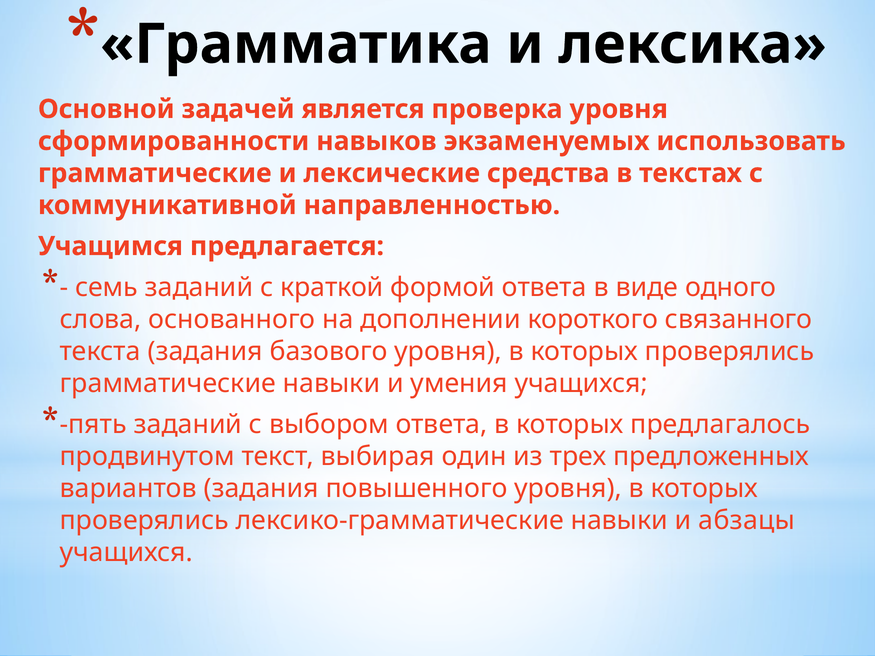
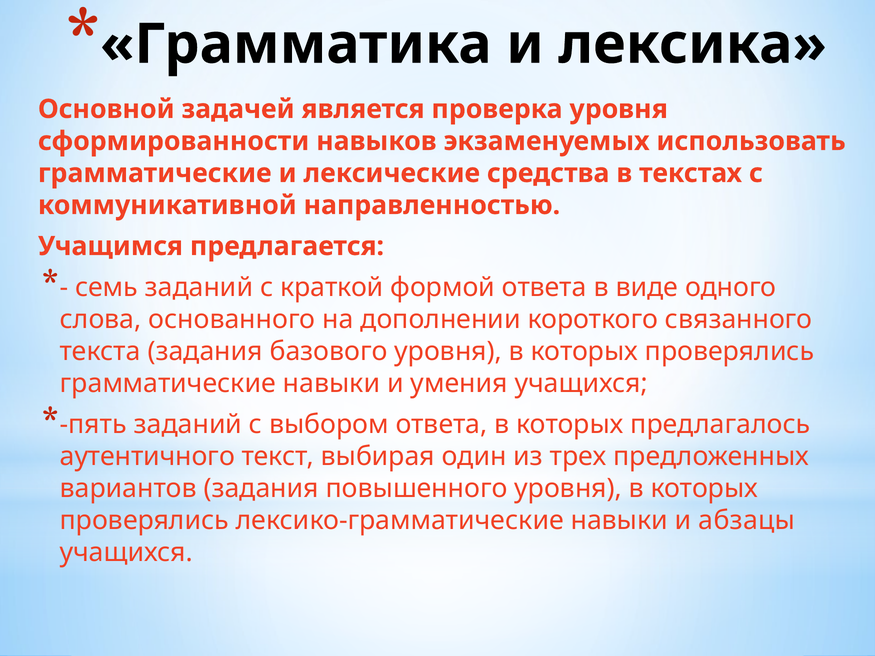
продвинутом: продвинутом -> аутентичного
